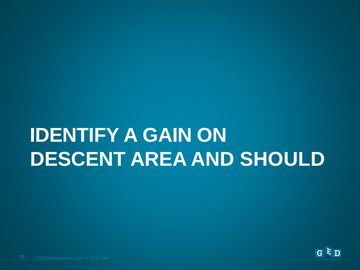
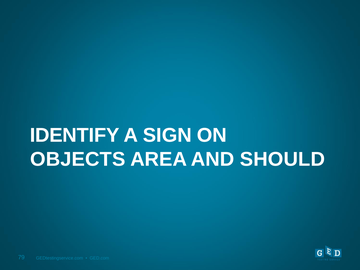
GAIN: GAIN -> SIGN
DESCENT: DESCENT -> OBJECTS
